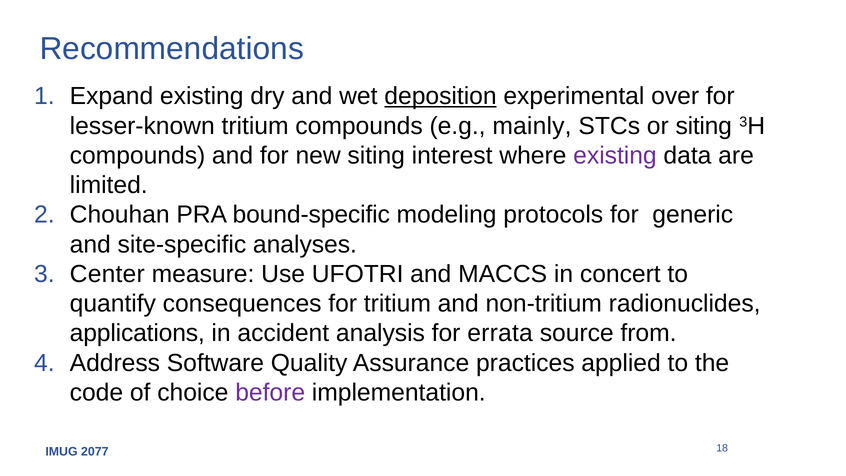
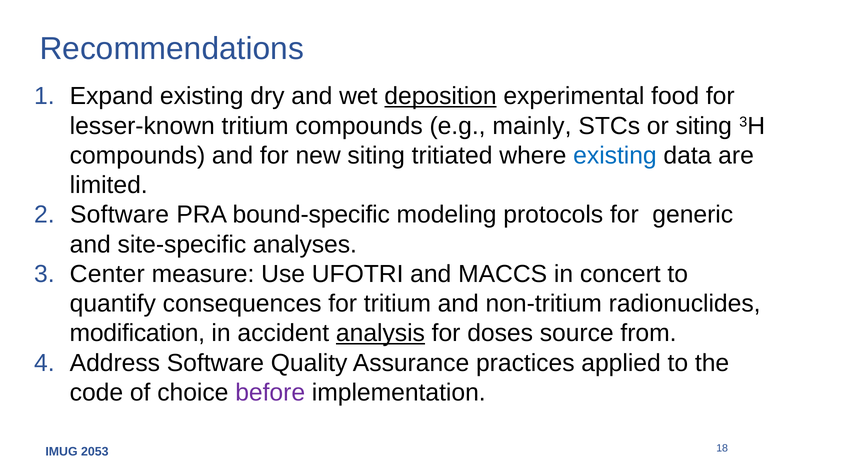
over: over -> food
interest: interest -> tritiated
existing at (615, 155) colour: purple -> blue
Chouhan at (120, 215): Chouhan -> Software
applications: applications -> modification
analysis underline: none -> present
errata: errata -> doses
2077: 2077 -> 2053
